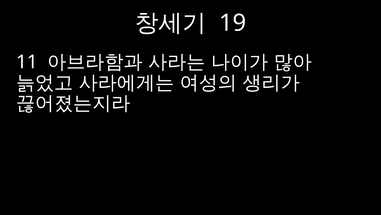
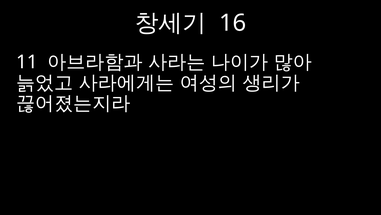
19: 19 -> 16
